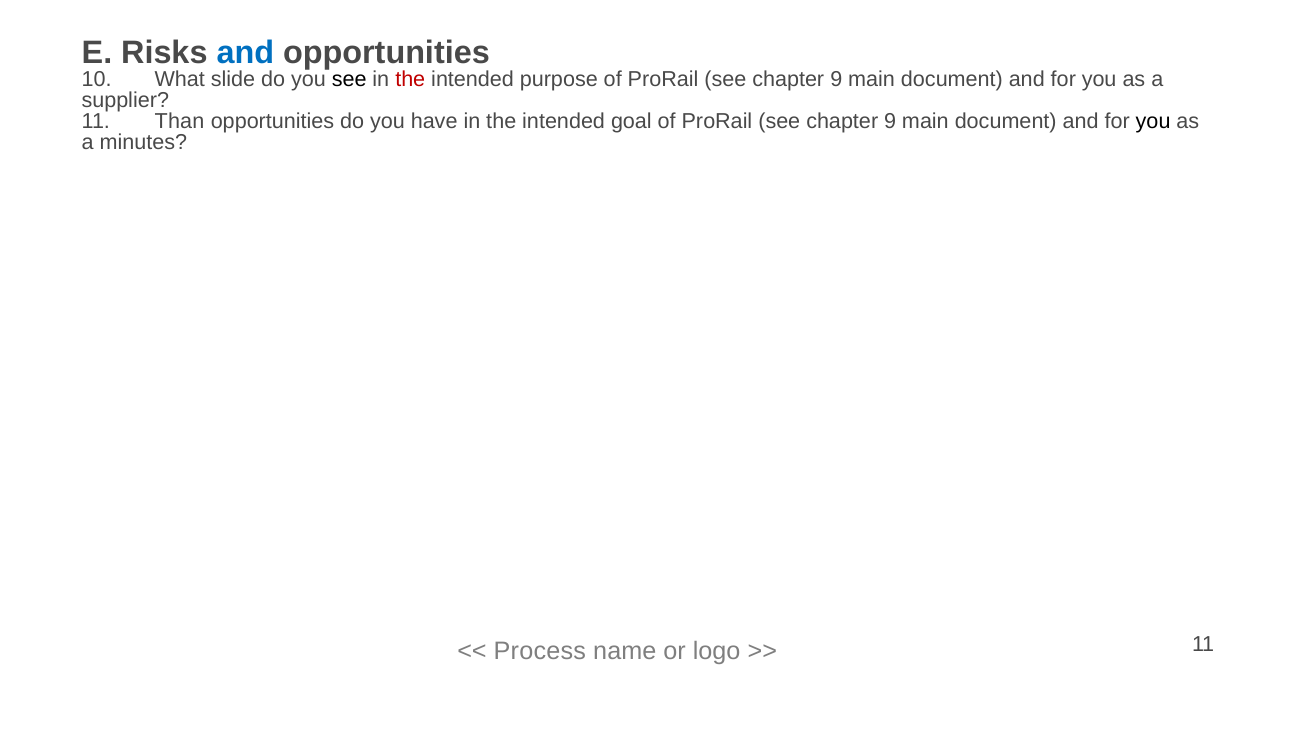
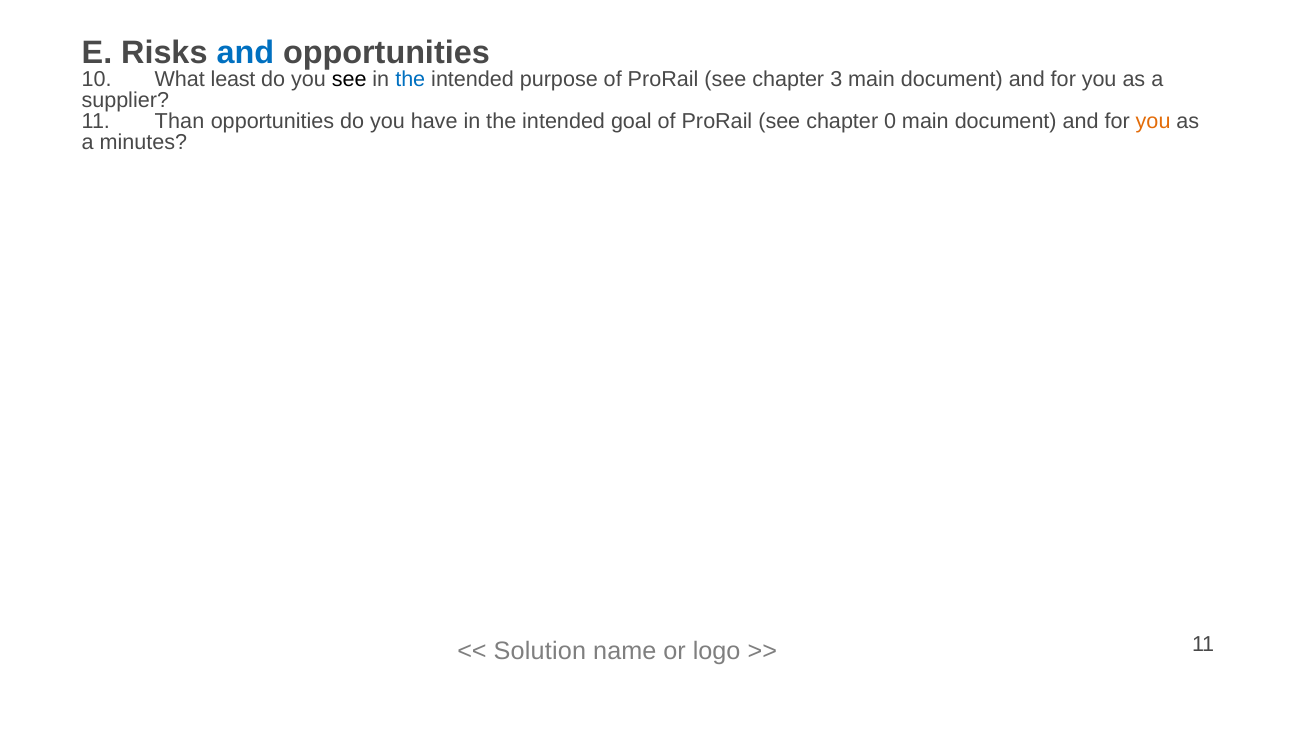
slide: slide -> least
the at (410, 79) colour: red -> blue
9 at (836, 79): 9 -> 3
9 at (890, 121): 9 -> 0
you at (1153, 121) colour: black -> orange
Process: Process -> Solution
